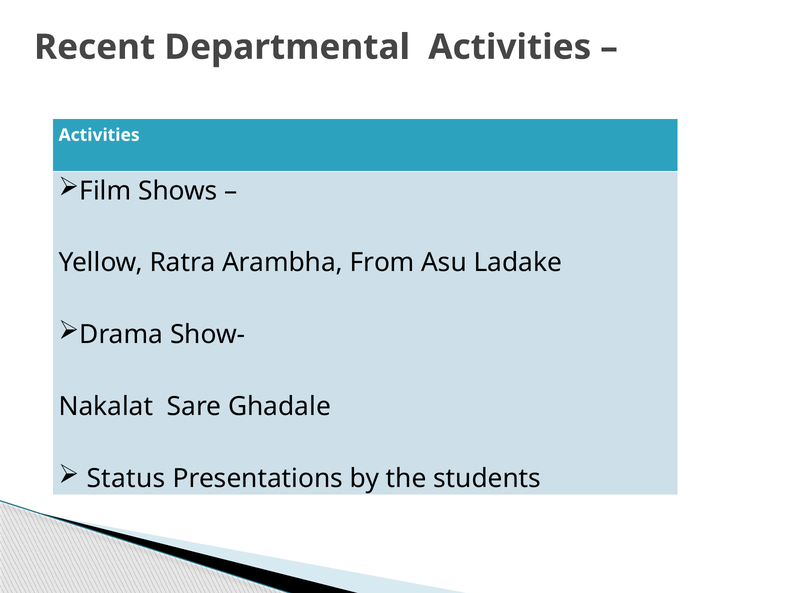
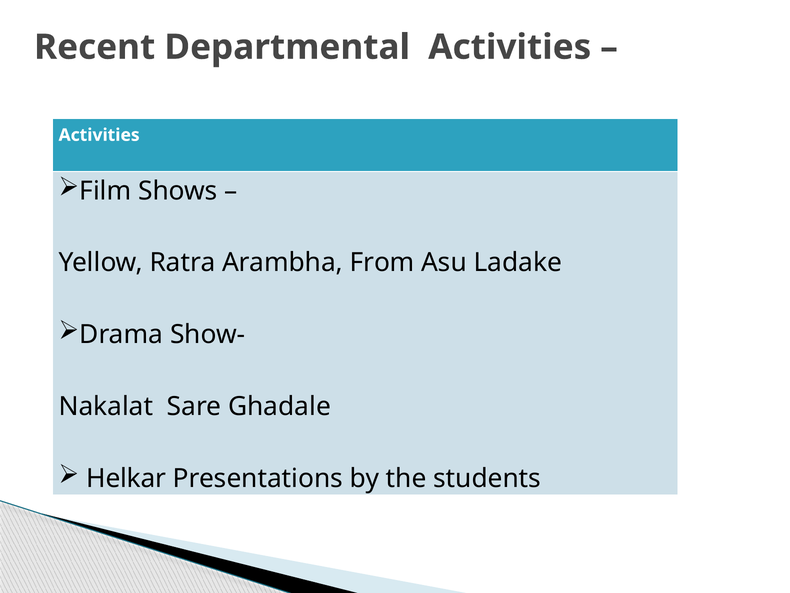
Status: Status -> Helkar
